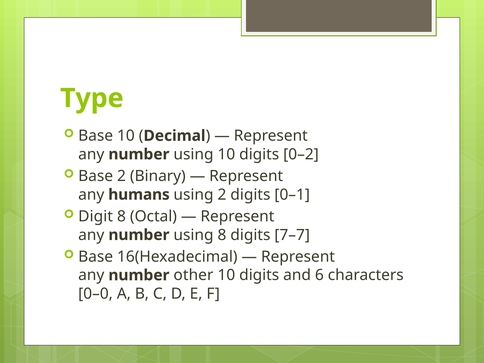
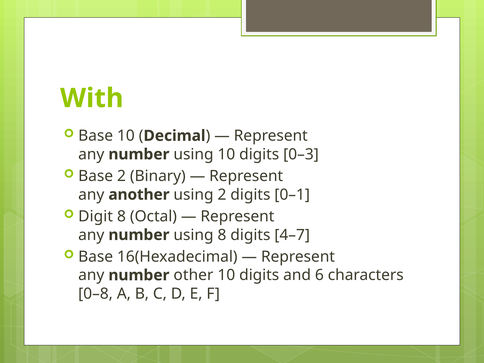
Type: Type -> With
0–2: 0–2 -> 0–3
humans: humans -> another
7–7: 7–7 -> 4–7
0–0: 0–0 -> 0–8
